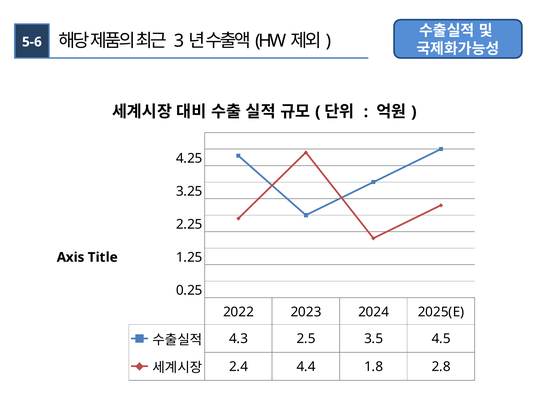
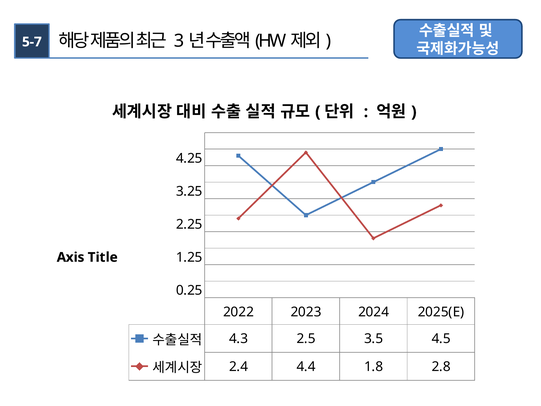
5-6: 5-6 -> 5-7
